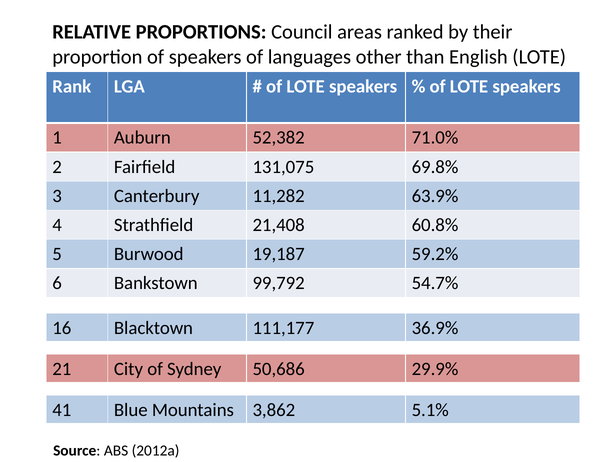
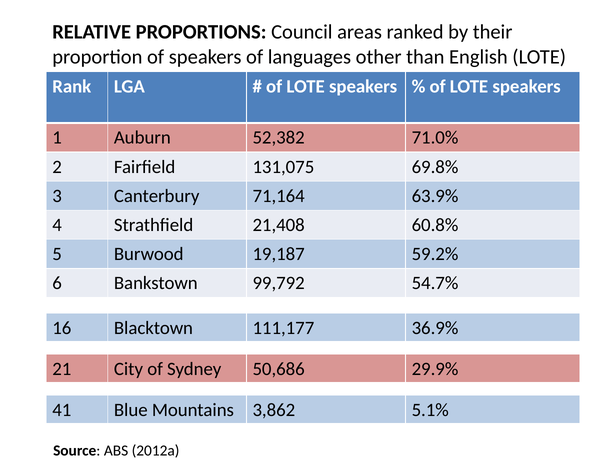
11,282: 11,282 -> 71,164
